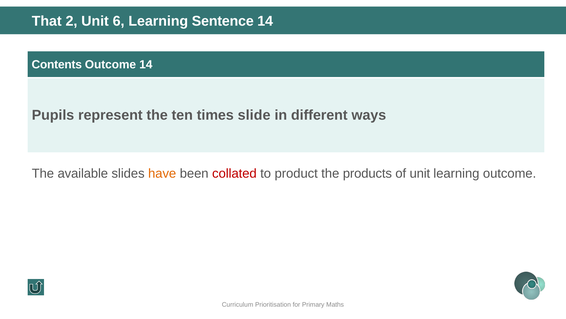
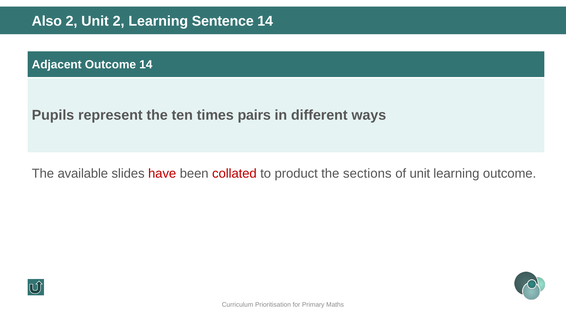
That: That -> Also
Unit 6: 6 -> 2
Contents: Contents -> Adjacent
slide: slide -> pairs
have colour: orange -> red
products: products -> sections
